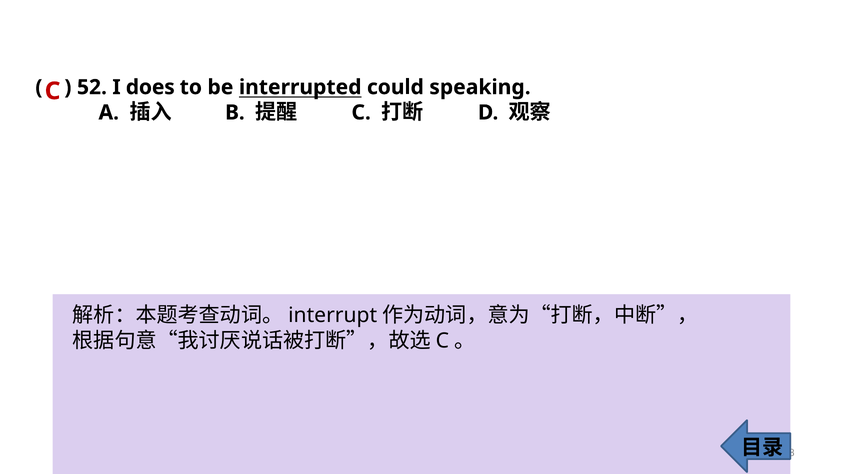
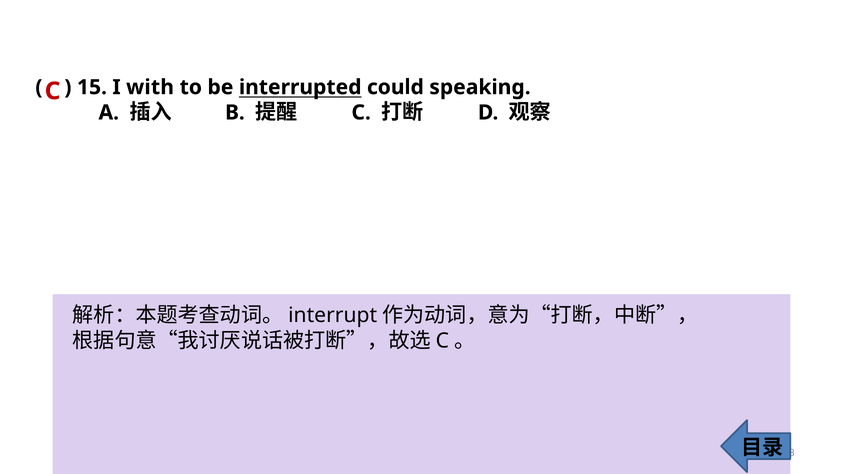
52: 52 -> 15
does: does -> with
